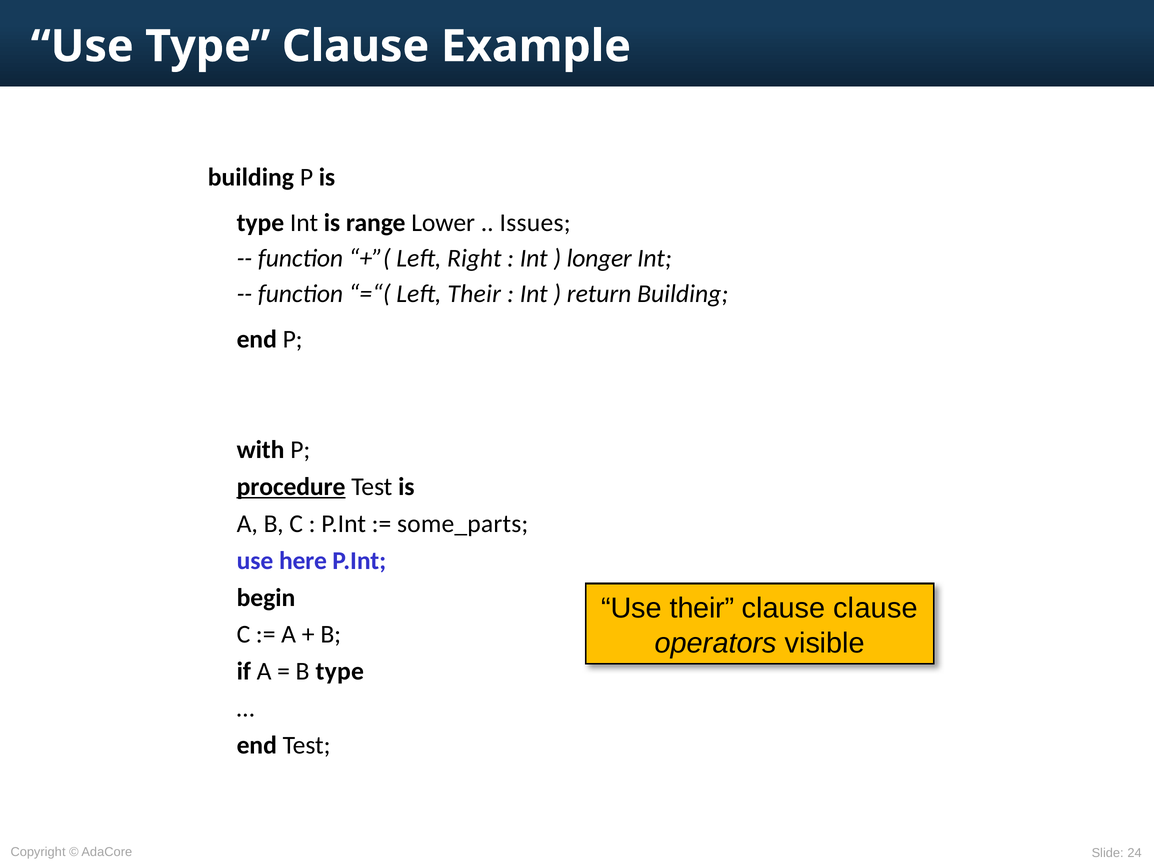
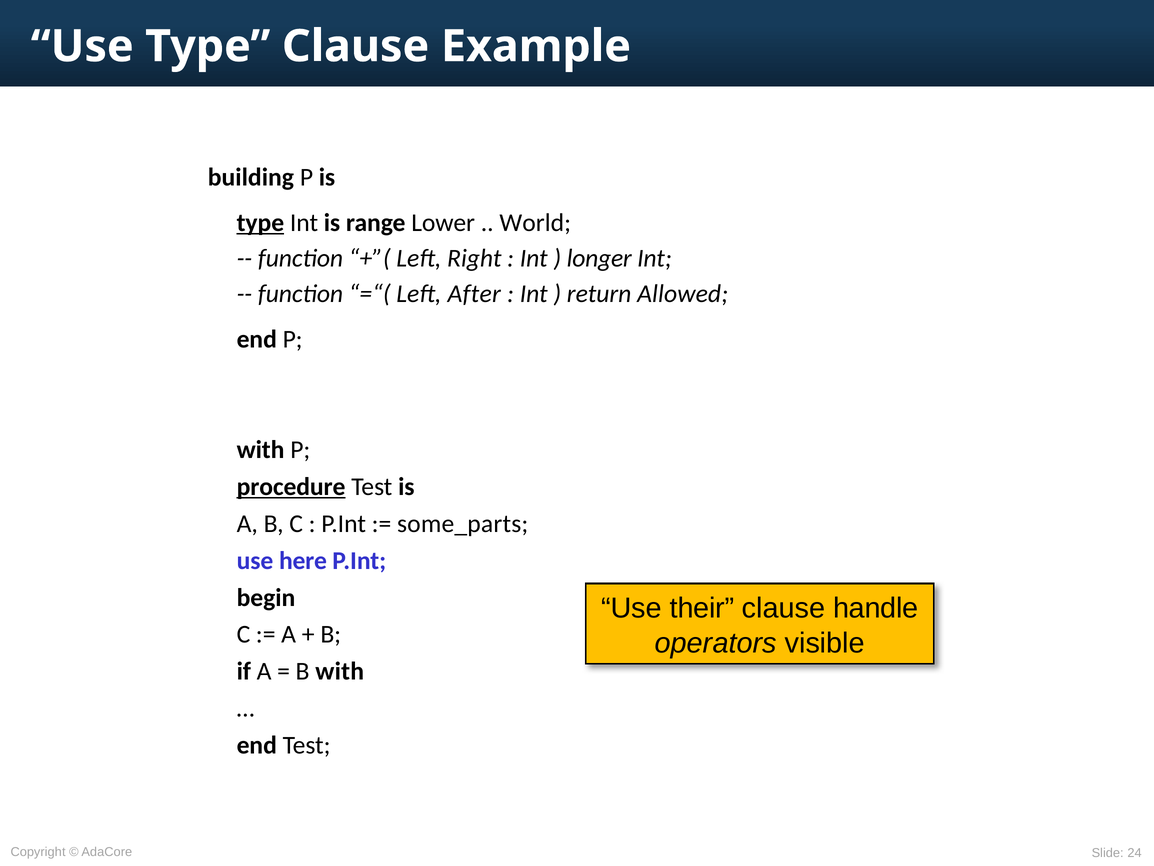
type at (260, 223) underline: none -> present
Issues: Issues -> World
Left Their: Their -> After
return Building: Building -> Allowed
clause clause: clause -> handle
B type: type -> with
